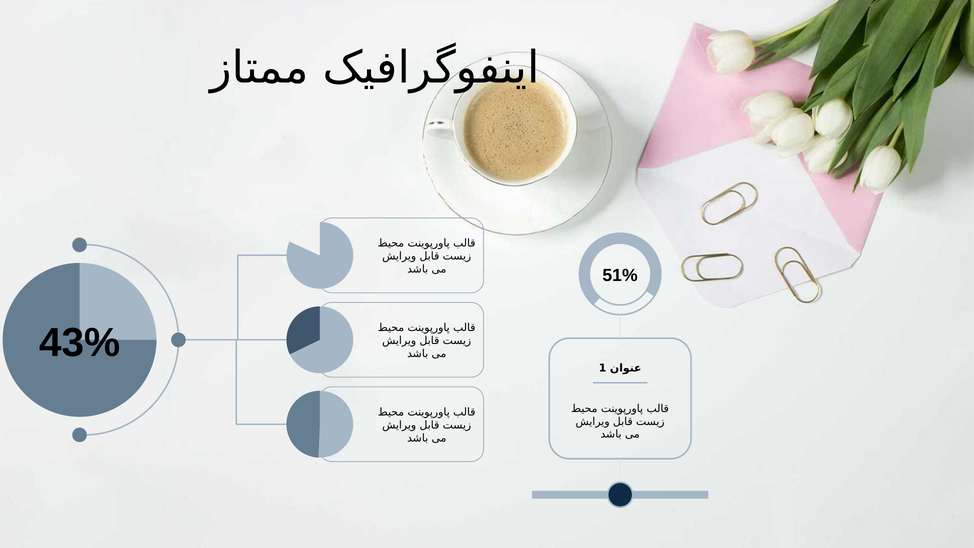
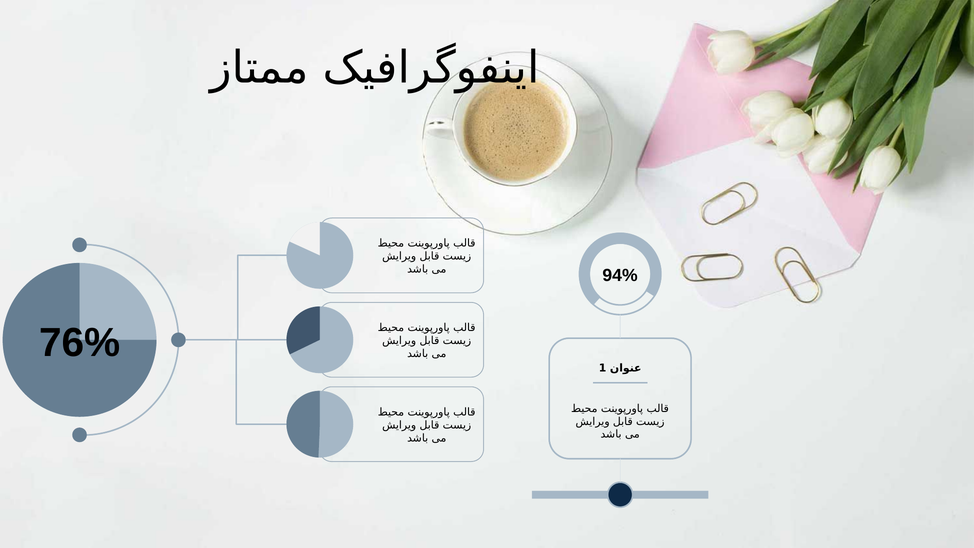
51%: 51% -> 94%
43%: 43% -> 76%
